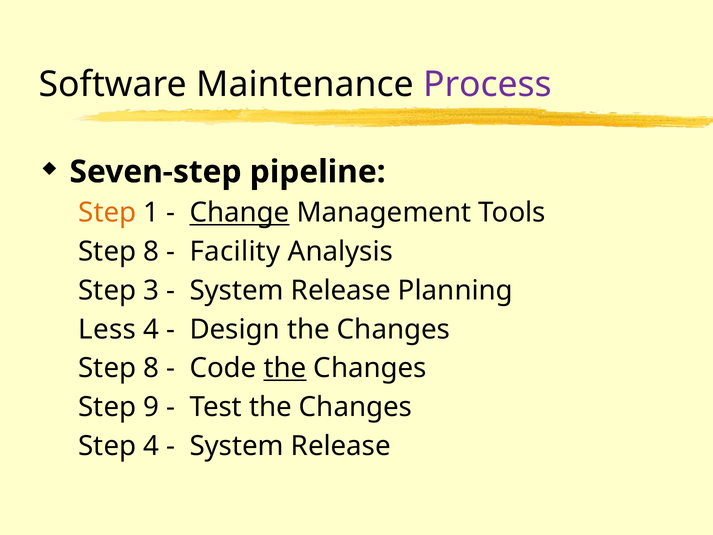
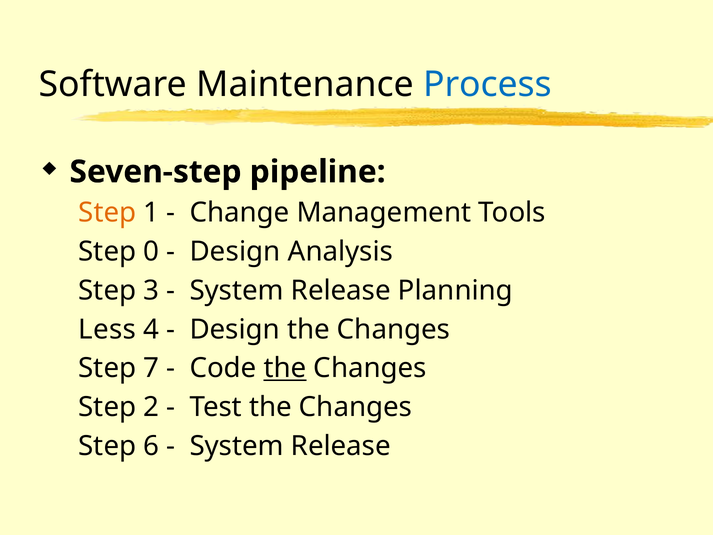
Process colour: purple -> blue
Change underline: present -> none
8 at (151, 252): 8 -> 0
Facility at (235, 252): Facility -> Design
8 at (151, 368): 8 -> 7
9: 9 -> 2
Step 4: 4 -> 6
